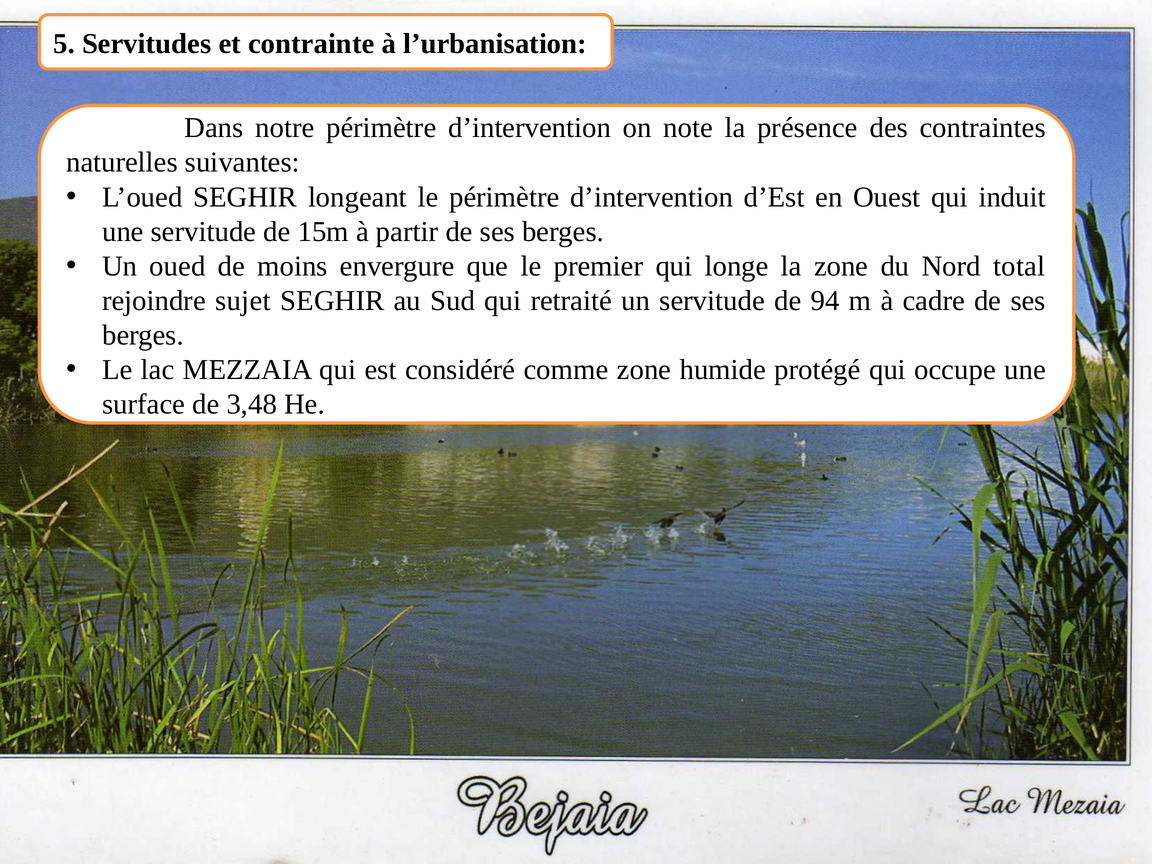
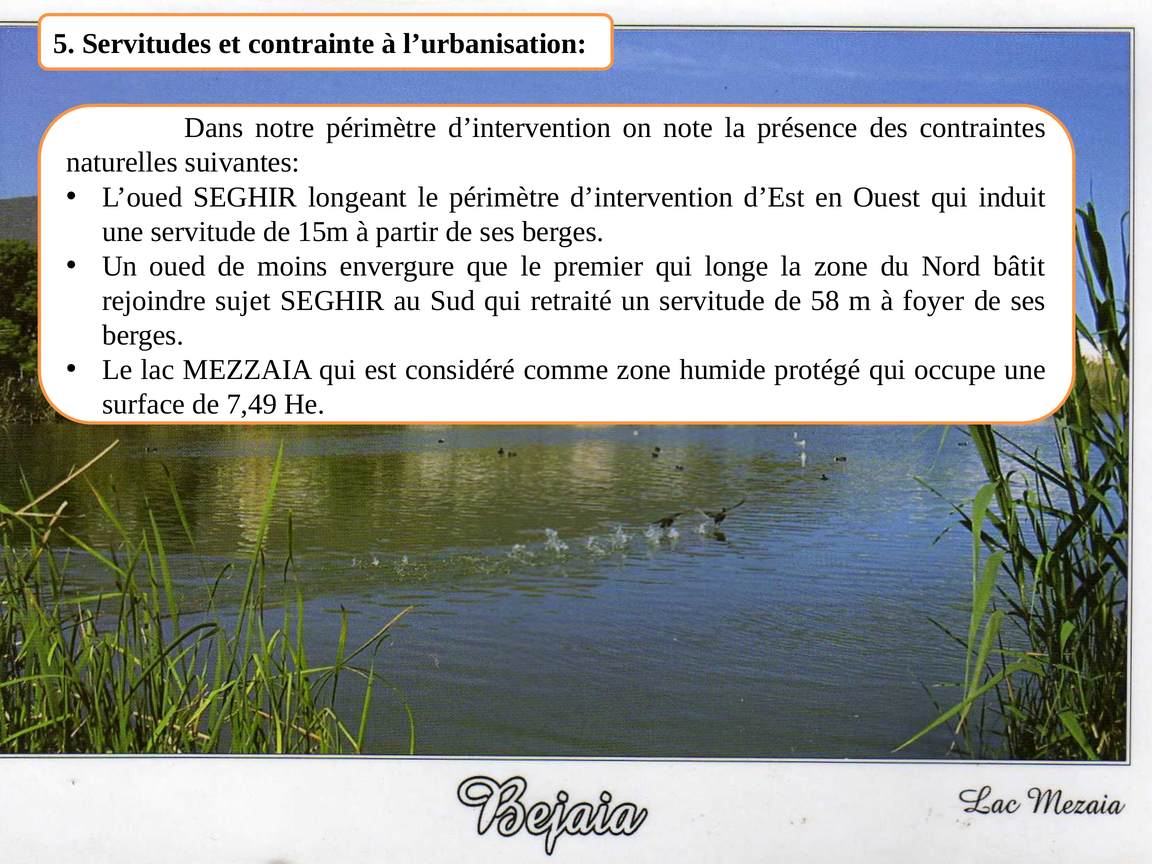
total: total -> bâtit
94: 94 -> 58
cadre: cadre -> foyer
3,48: 3,48 -> 7,49
